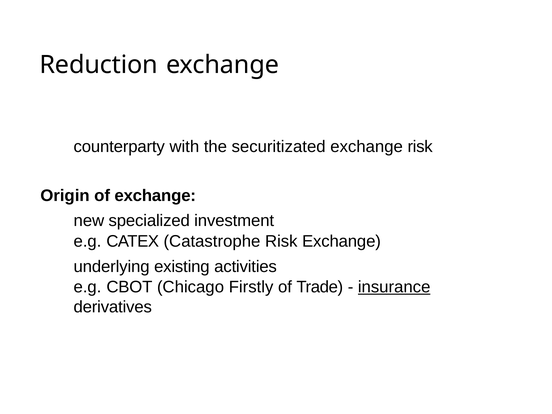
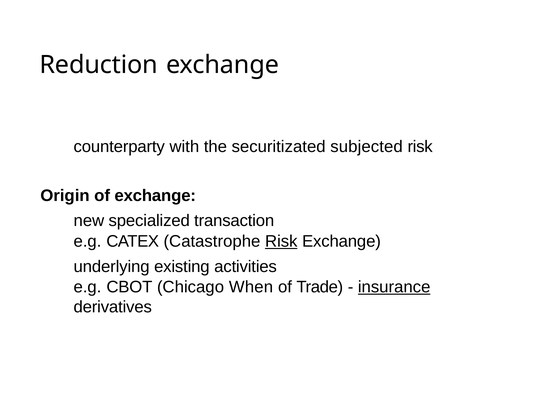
securitizated exchange: exchange -> subjected
investment: investment -> transaction
Risk at (281, 242) underline: none -> present
Firstly: Firstly -> When
